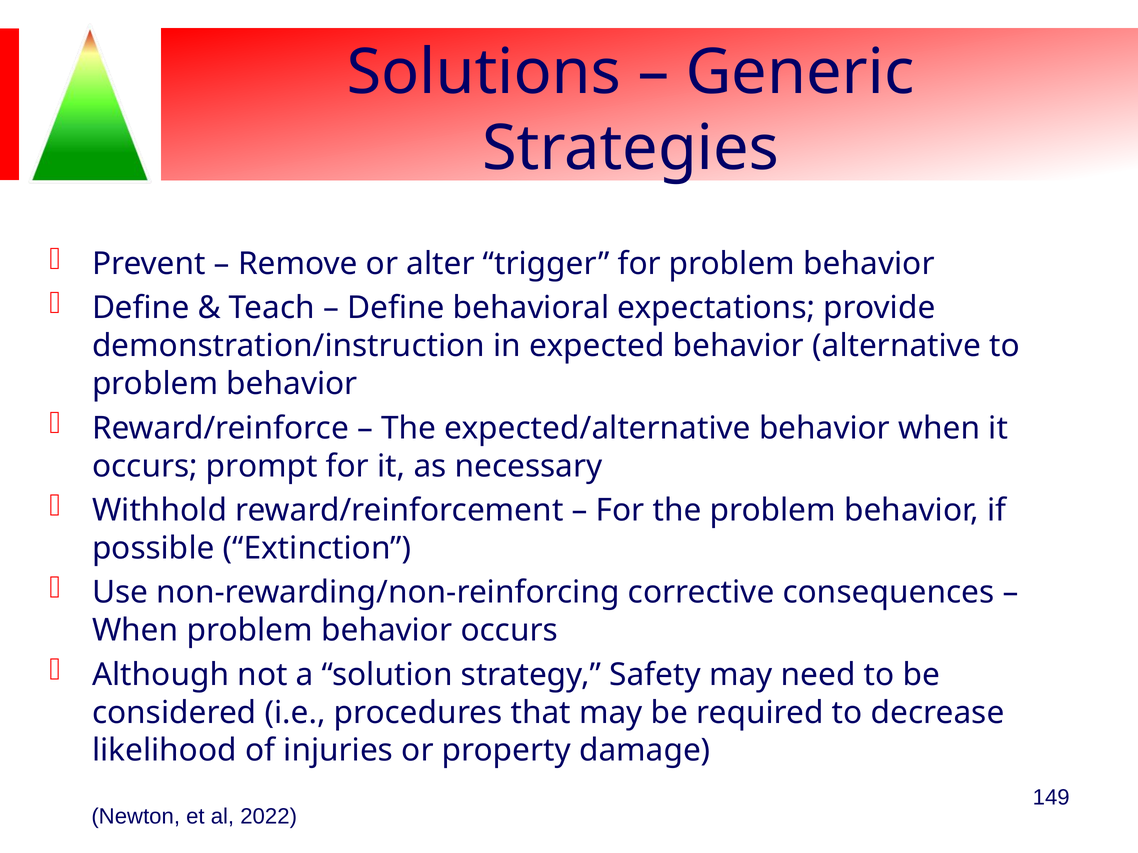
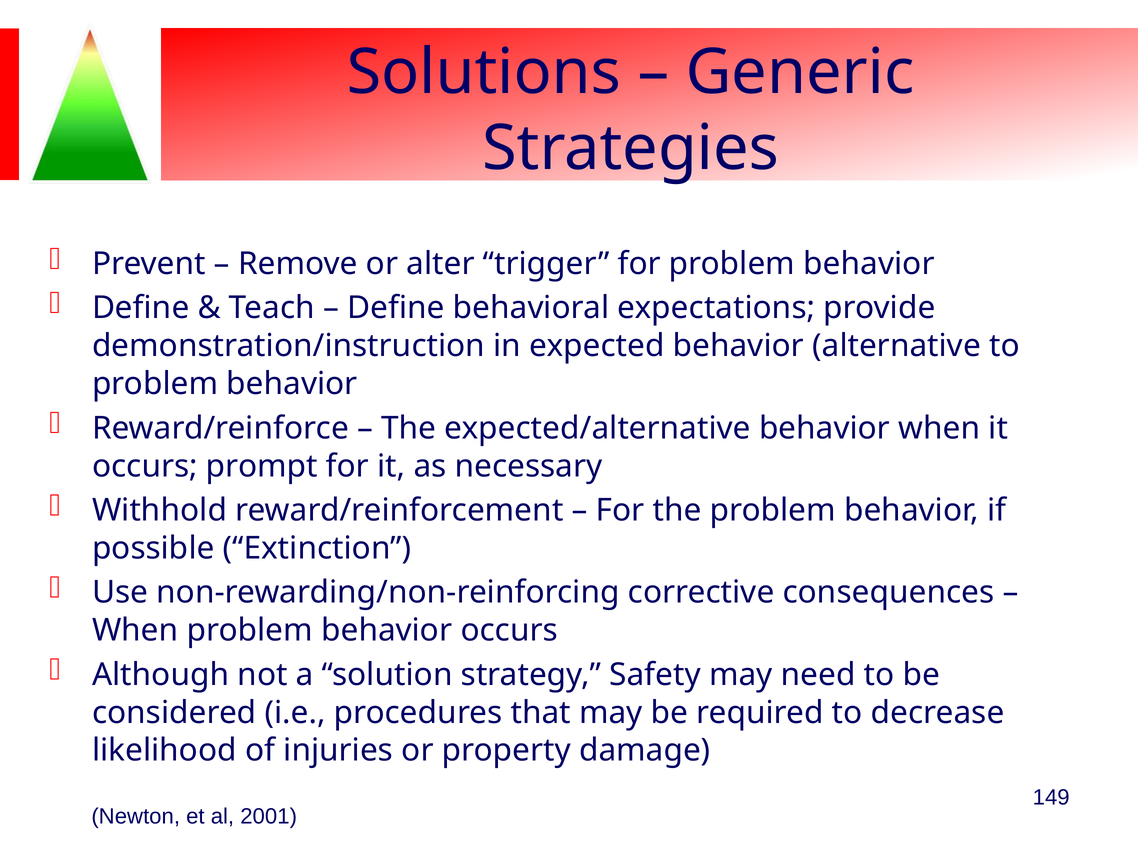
2022: 2022 -> 2001
